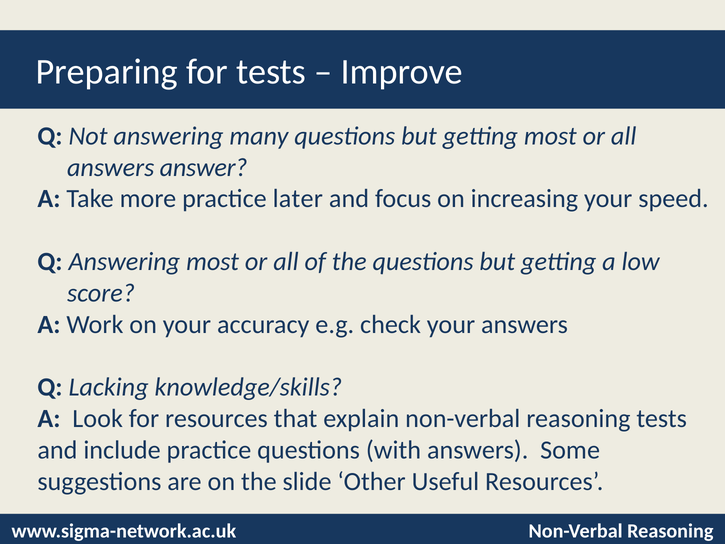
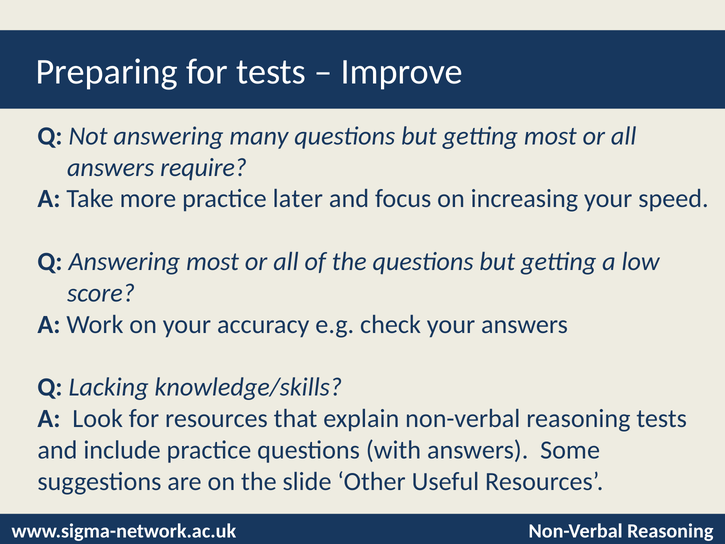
answer: answer -> require
